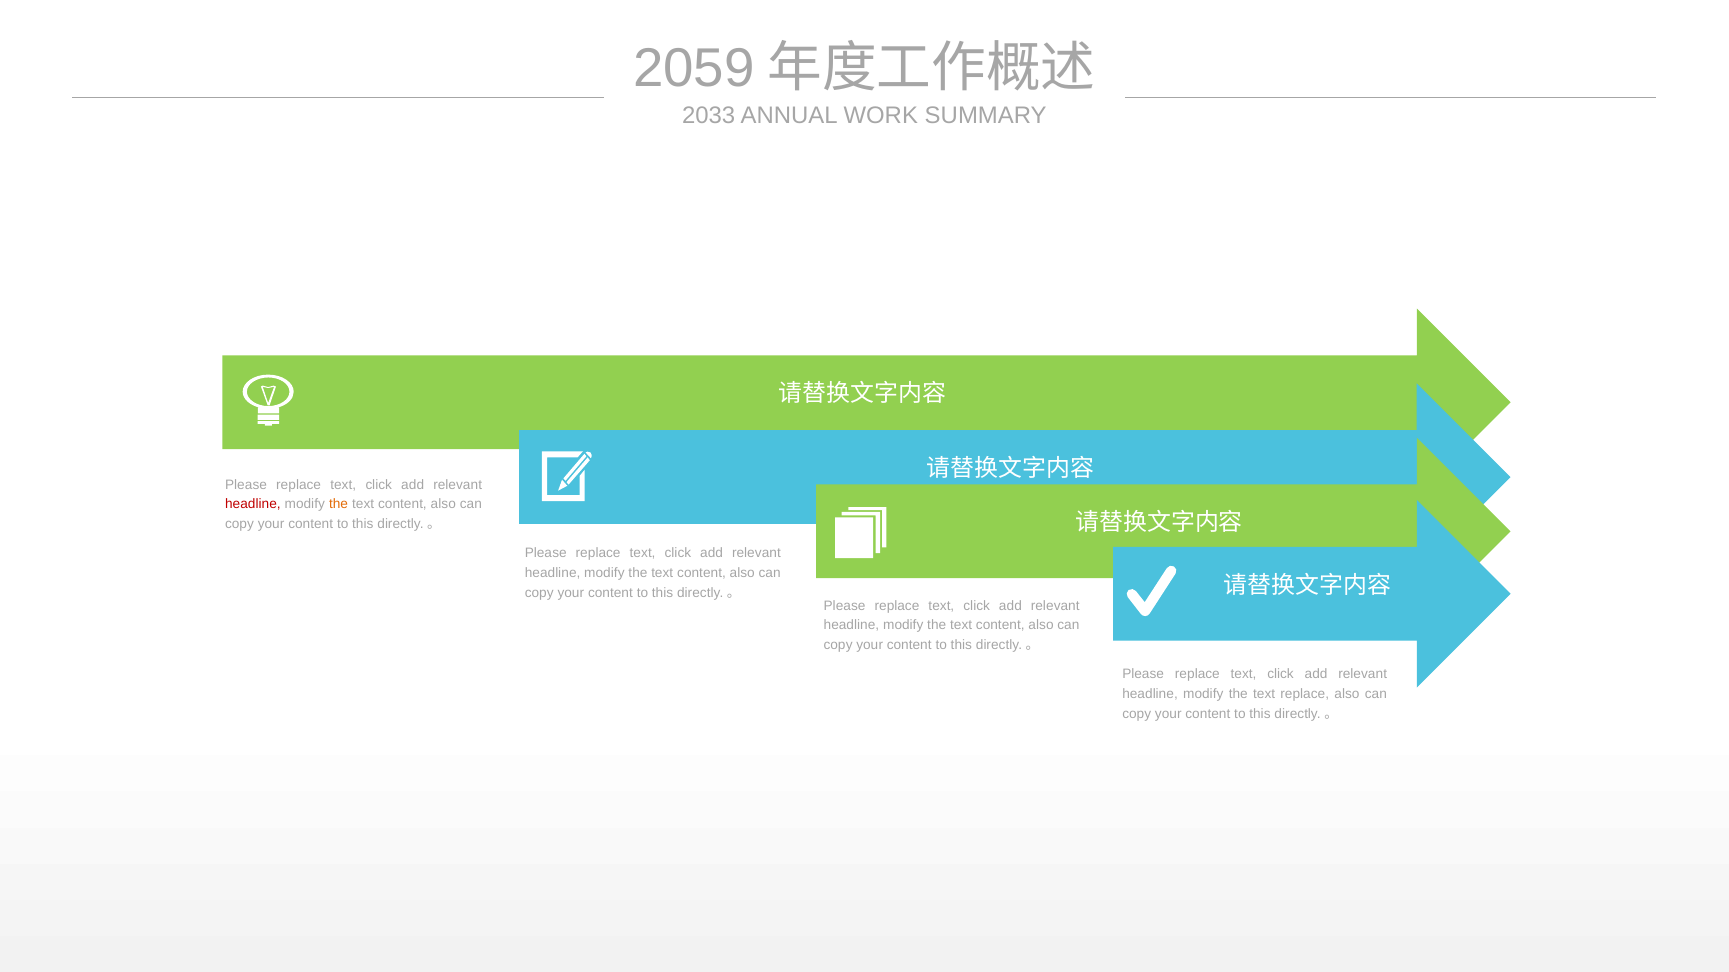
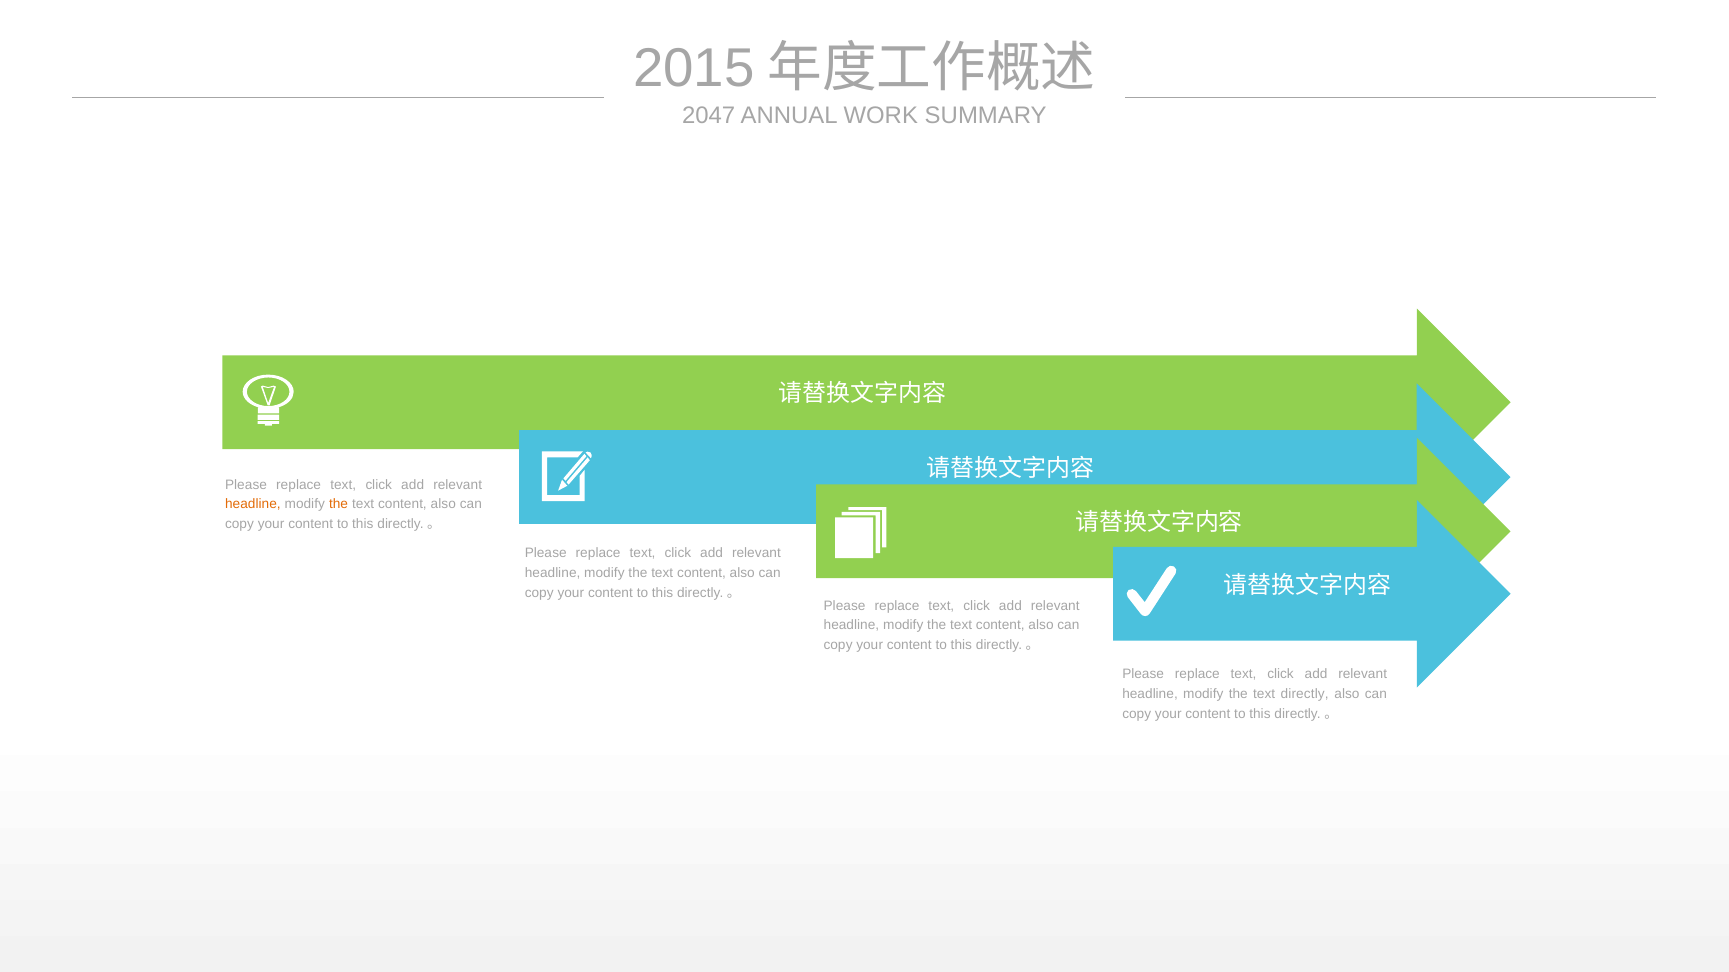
2059: 2059 -> 2015
2033: 2033 -> 2047
headline at (253, 504) colour: red -> orange
text replace: replace -> directly
